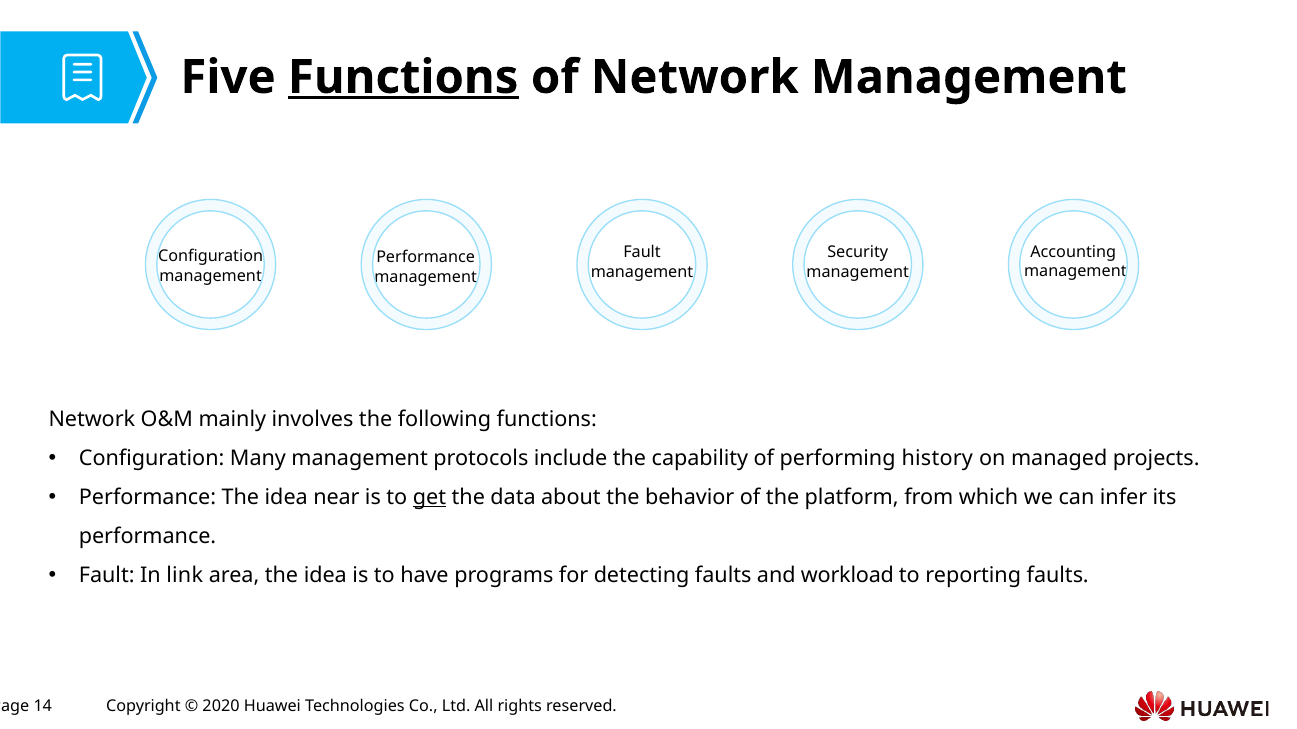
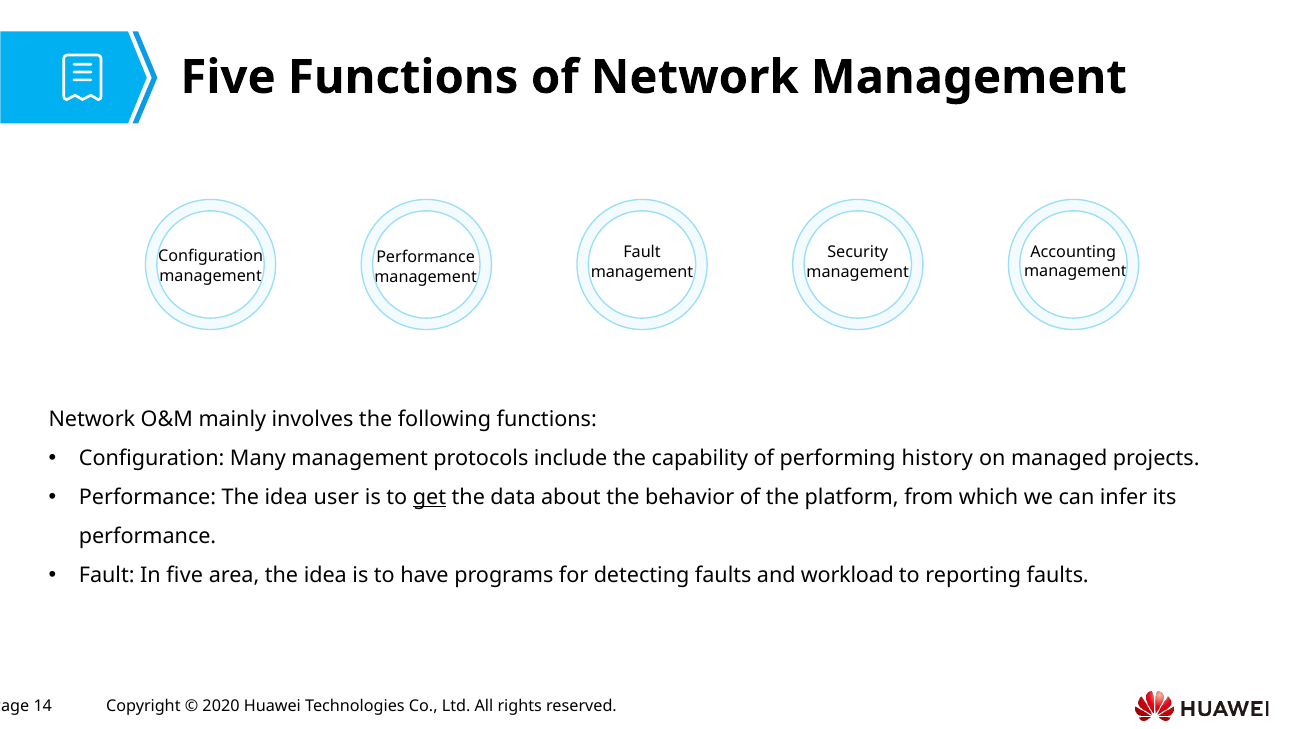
Functions at (403, 77) underline: present -> none
near: near -> user
In link: link -> five
